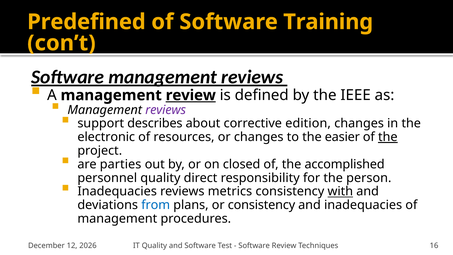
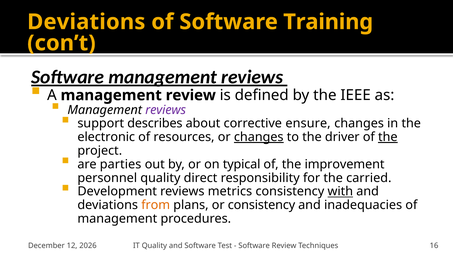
Predefined at (86, 22): Predefined -> Deviations
review at (191, 95) underline: present -> none
edition: edition -> ensure
changes at (259, 137) underline: none -> present
easier: easier -> driver
closed: closed -> typical
accomplished: accomplished -> improvement
person: person -> carried
Inadequacies at (117, 191): Inadequacies -> Development
from colour: blue -> orange
